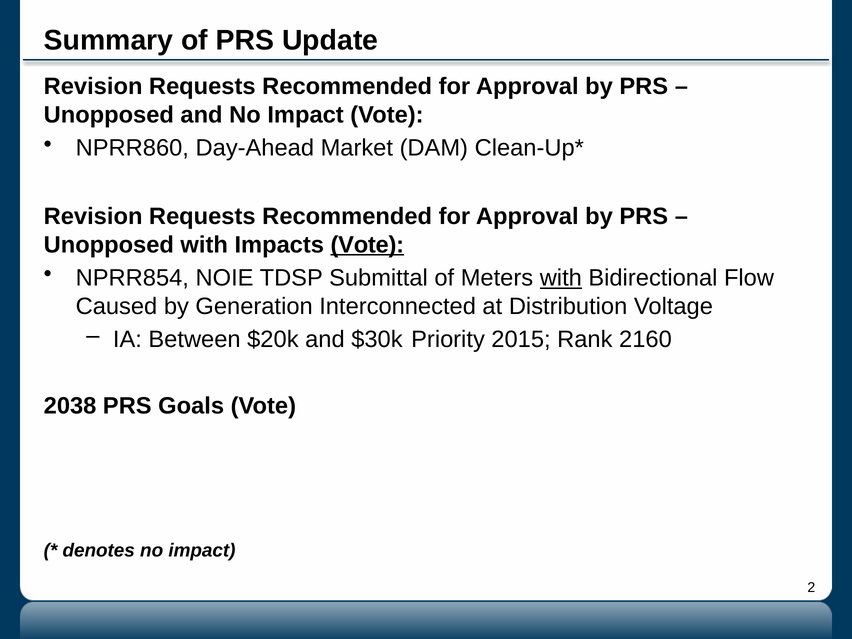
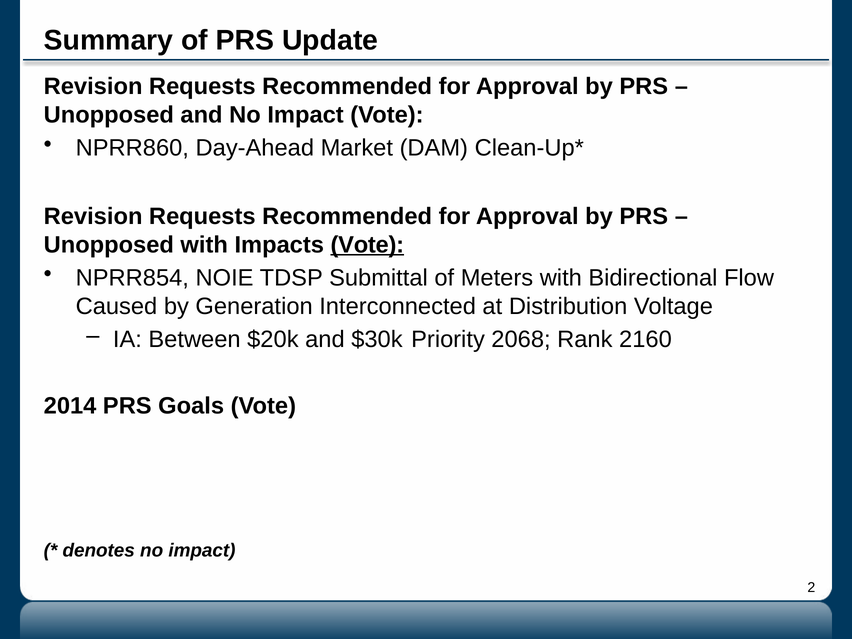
with at (561, 278) underline: present -> none
2015: 2015 -> 2068
2038: 2038 -> 2014
